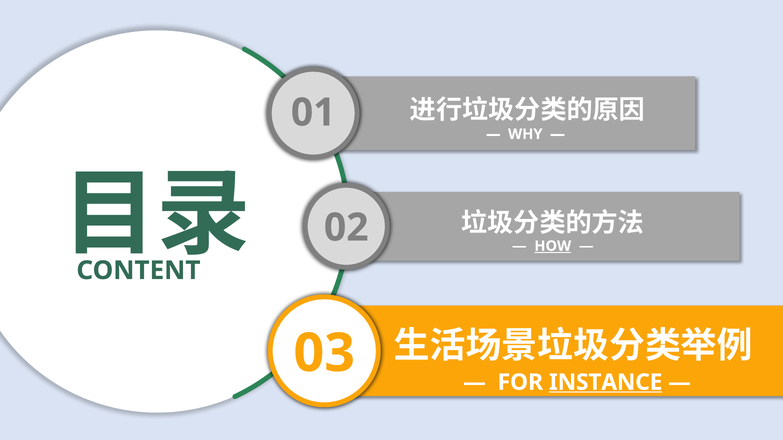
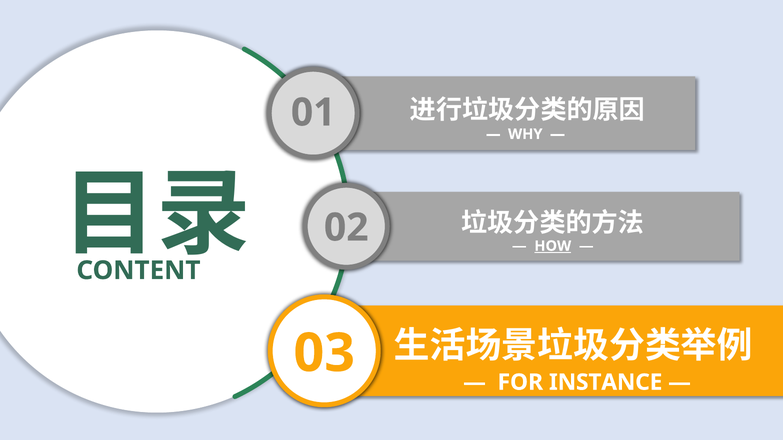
INSTANCE underline: present -> none
